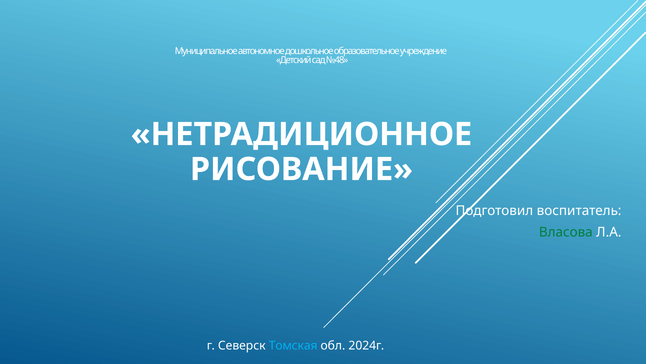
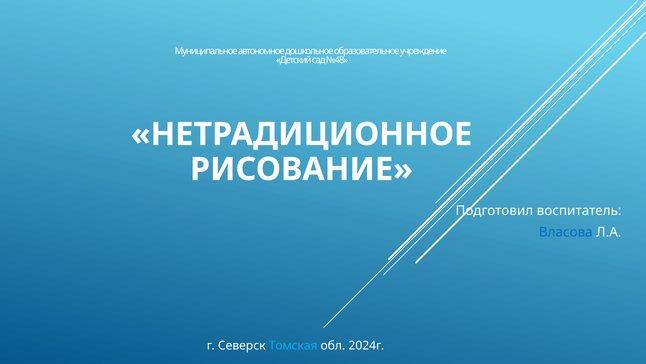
Власова colour: green -> blue
